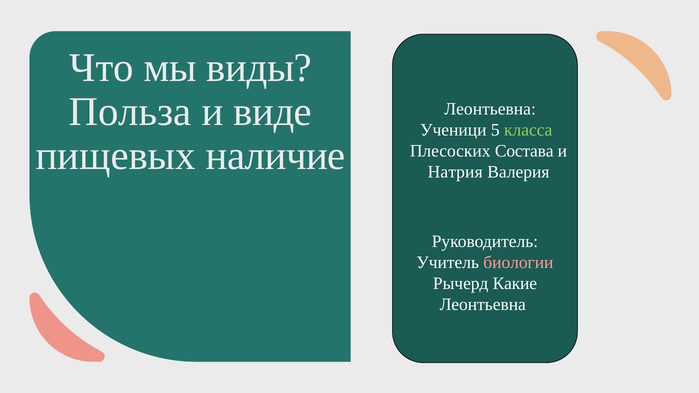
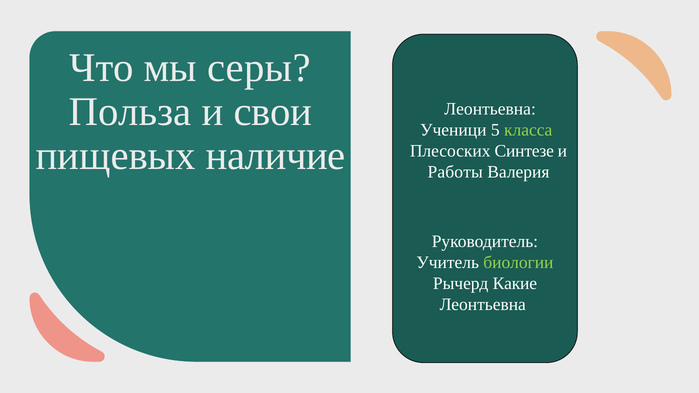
виды: виды -> серы
виде: виде -> свои
Состава: Состава -> Синтезе
Натрия: Натрия -> Работы
биологии colour: pink -> light green
